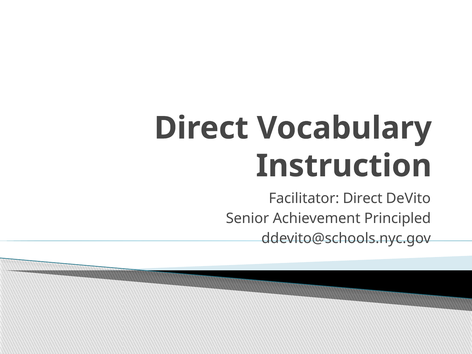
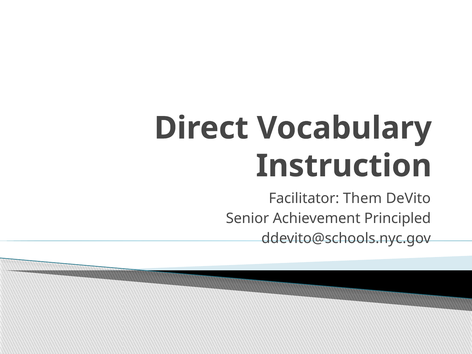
Facilitator Direct: Direct -> Them
